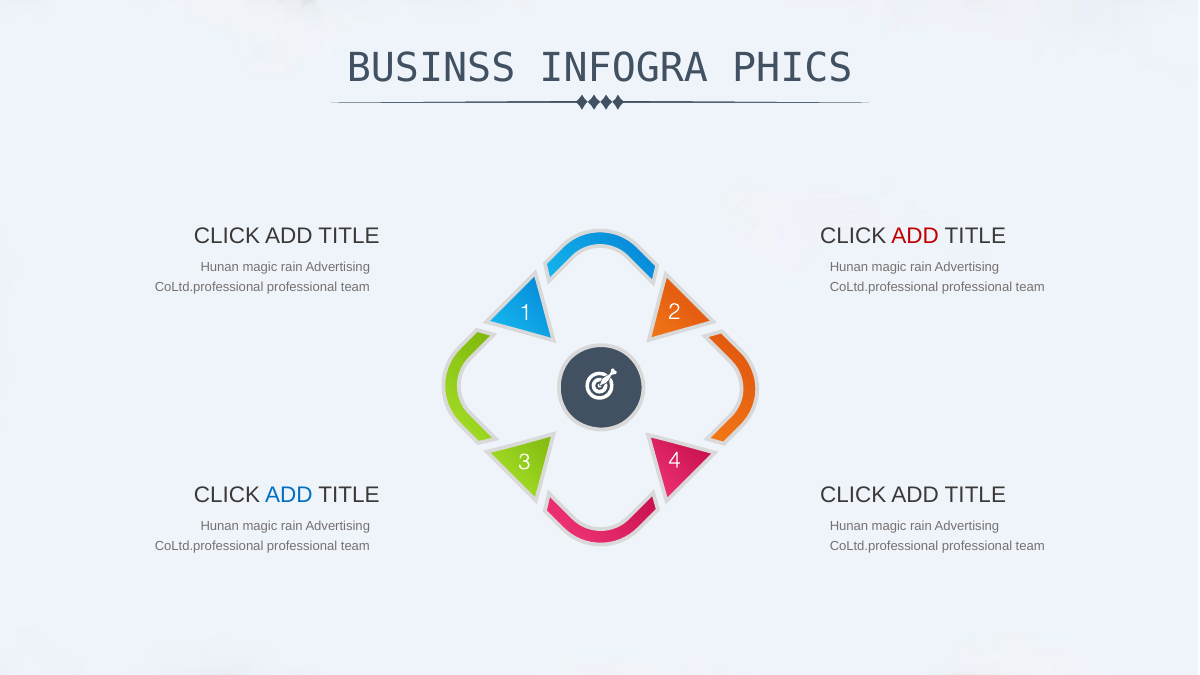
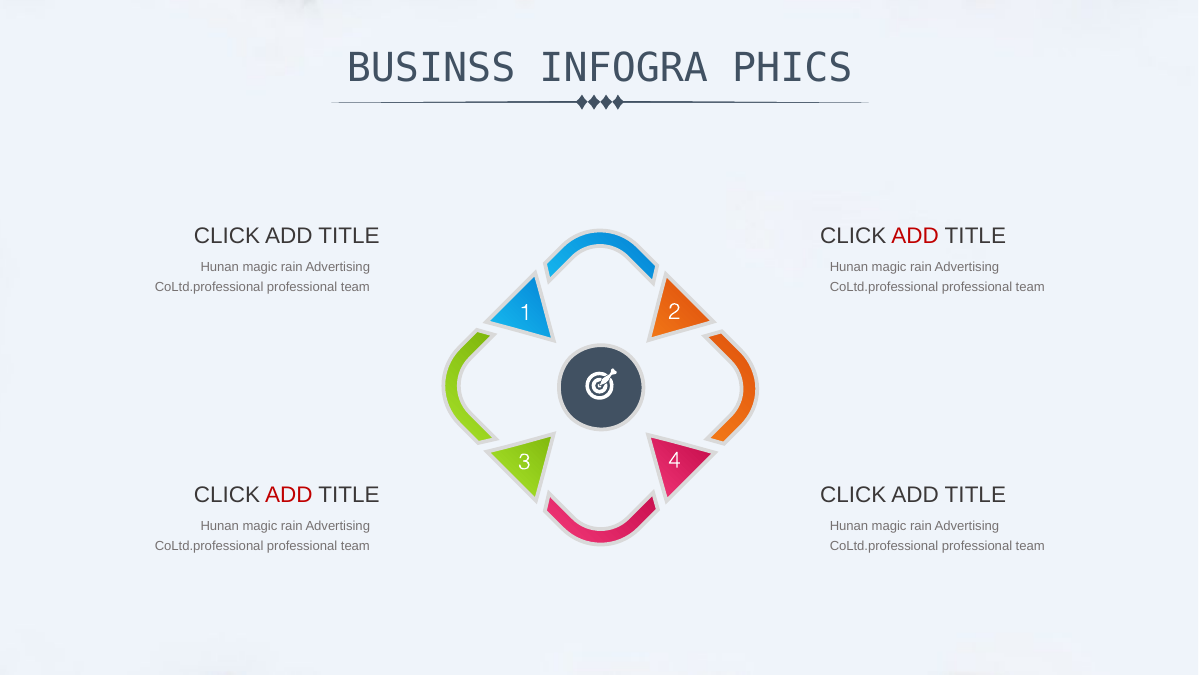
ADD at (289, 495) colour: blue -> red
